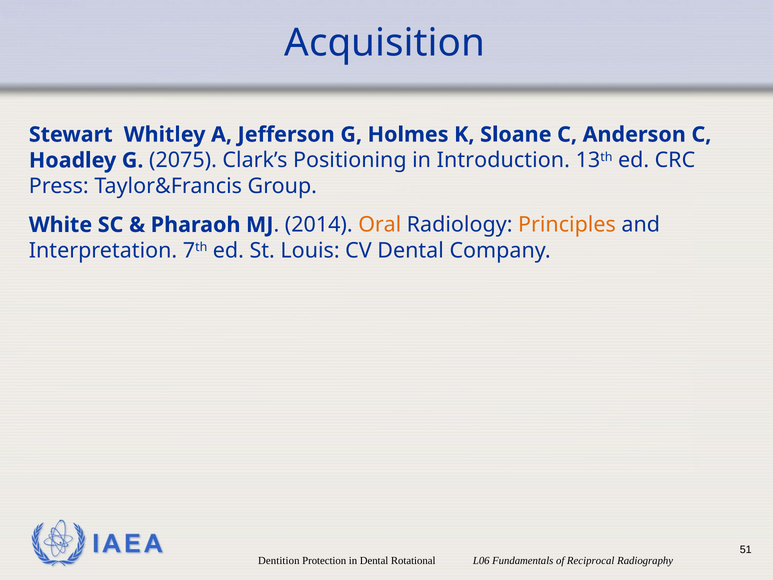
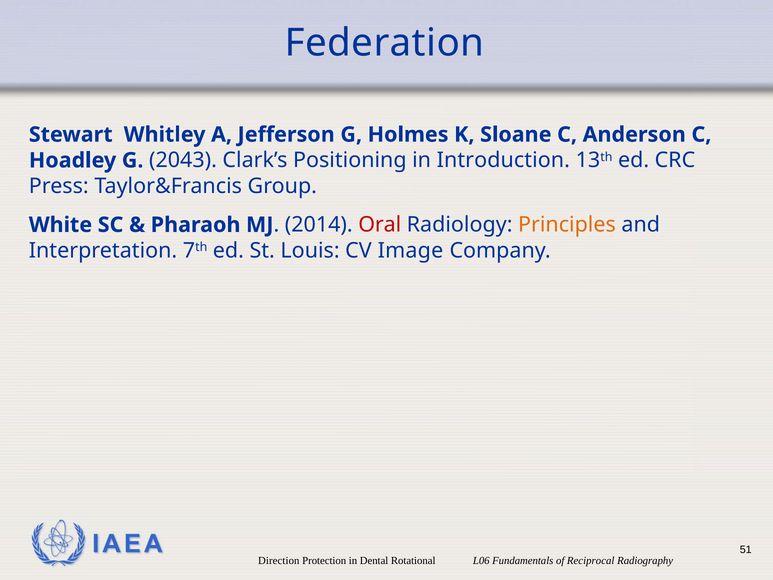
Acquisition: Acquisition -> Federation
2075: 2075 -> 2043
Oral colour: orange -> red
CV Dental: Dental -> Image
Dentition: Dentition -> Direction
